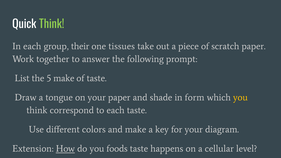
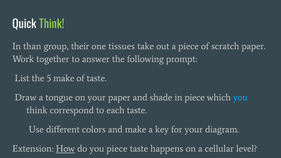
In each: each -> than
in form: form -> piece
you at (240, 97) colour: yellow -> light blue
you foods: foods -> piece
